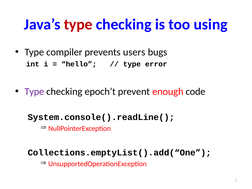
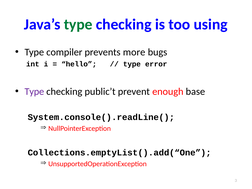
type at (78, 24) colour: red -> green
users: users -> more
epoch’t: epoch’t -> public’t
code: code -> base
